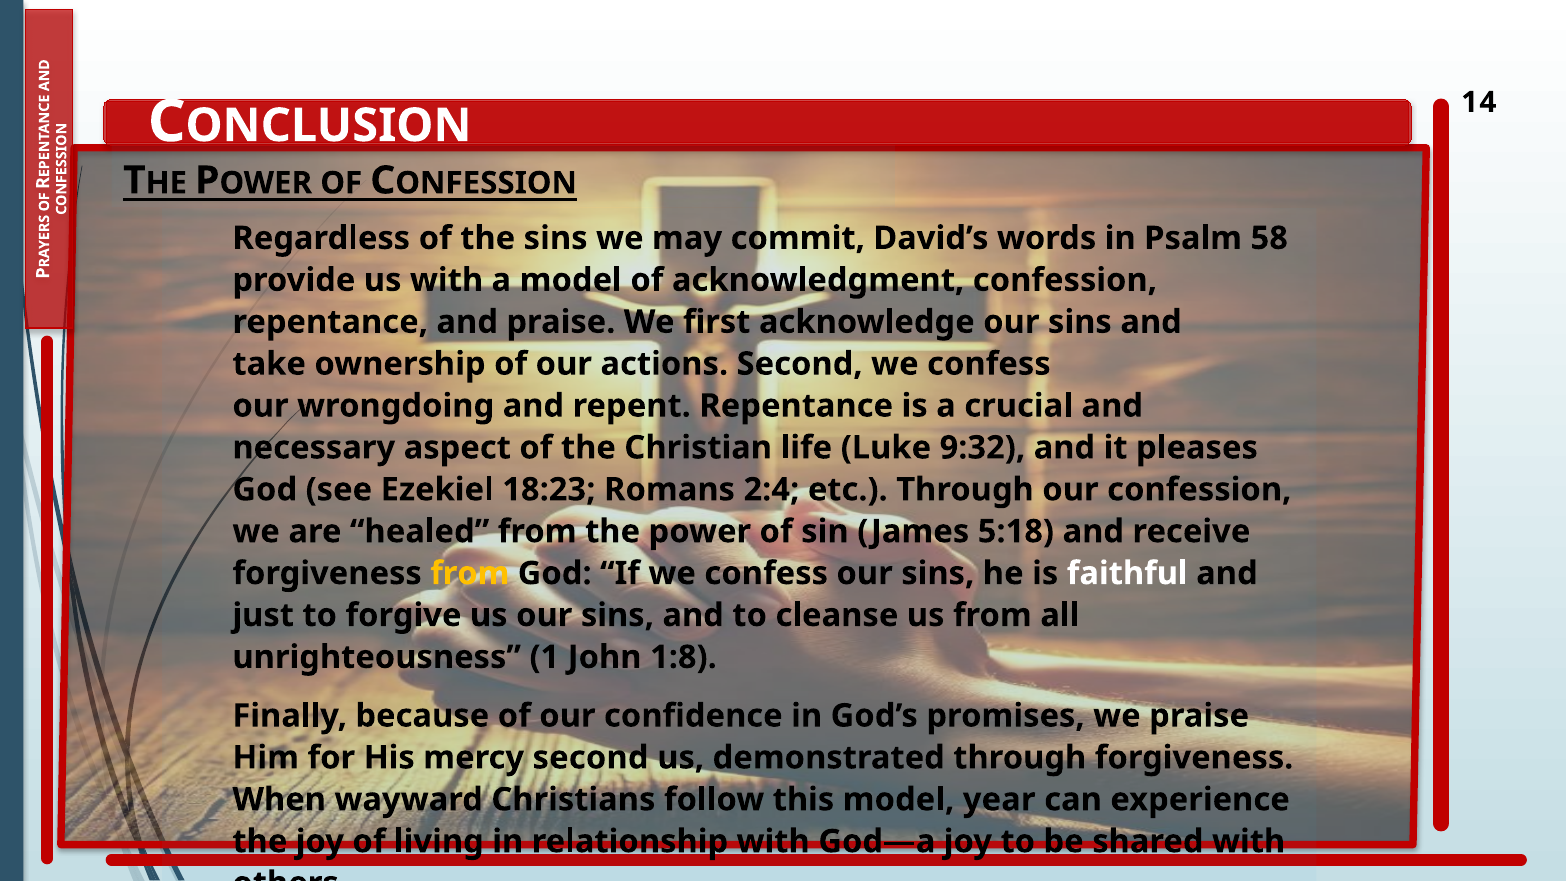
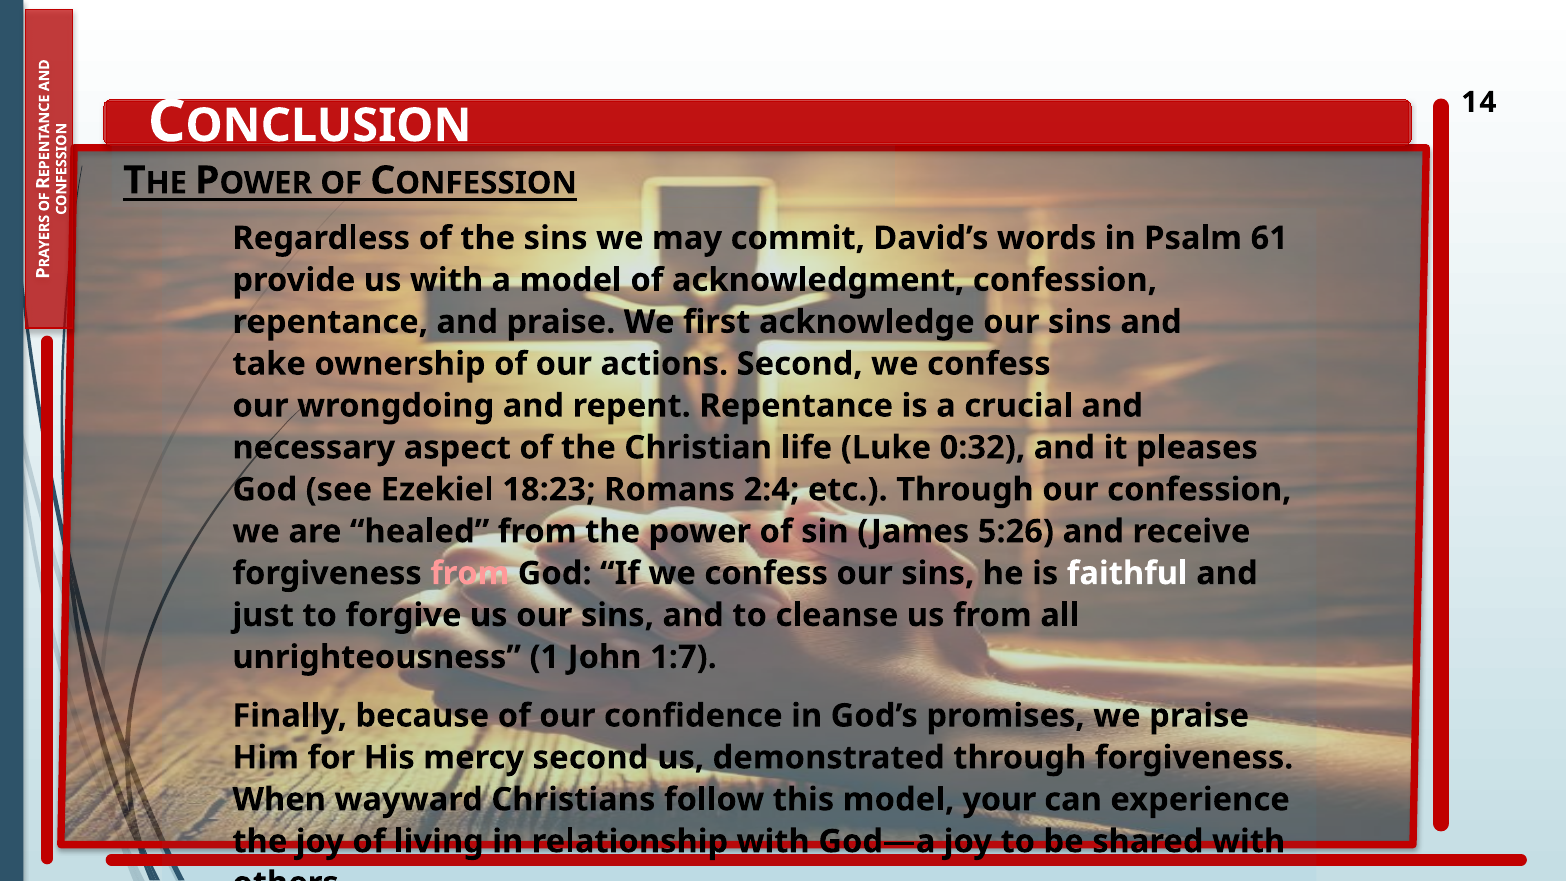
58: 58 -> 61
9:32: 9:32 -> 0:32
5:18: 5:18 -> 5:26
from at (470, 573) colour: yellow -> pink
1:8: 1:8 -> 1:7
year: year -> your
